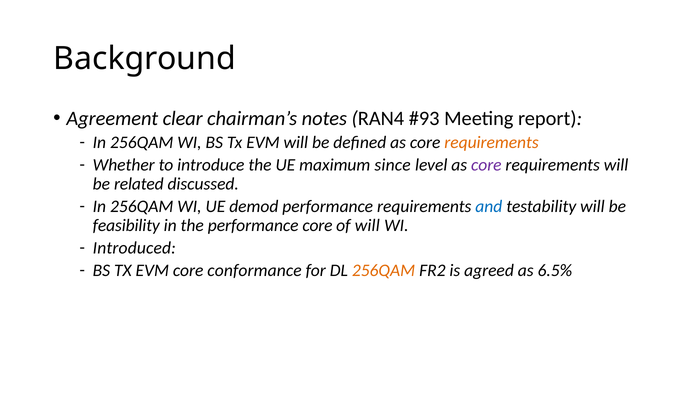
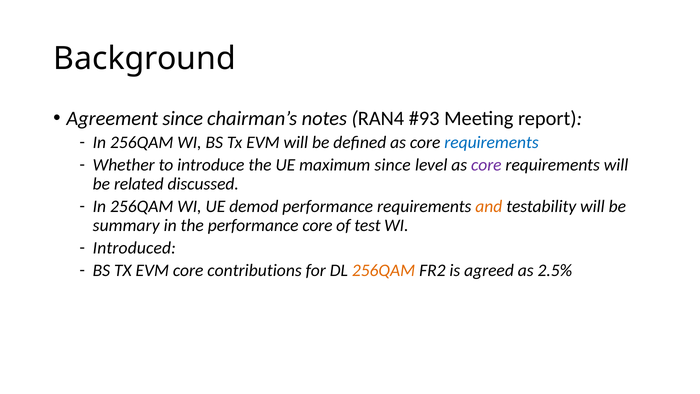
Agreement clear: clear -> since
requirements at (492, 142) colour: orange -> blue
and colour: blue -> orange
feasibility: feasibility -> summary
of will: will -> test
conformance: conformance -> contributions
6.5%: 6.5% -> 2.5%
